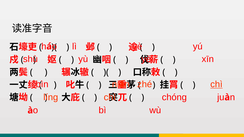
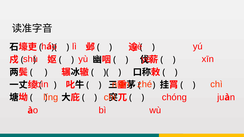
chì at (216, 84) underline: present -> none
